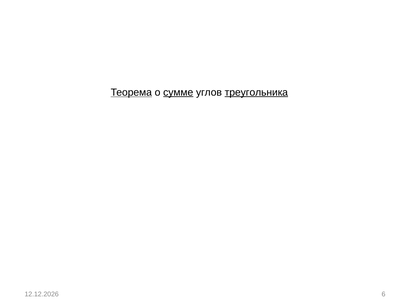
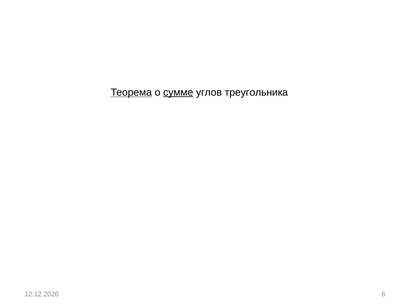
треугольника underline: present -> none
